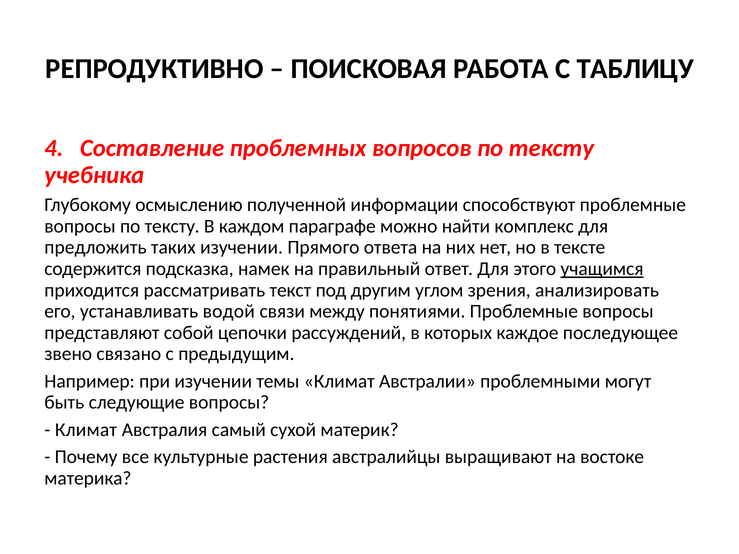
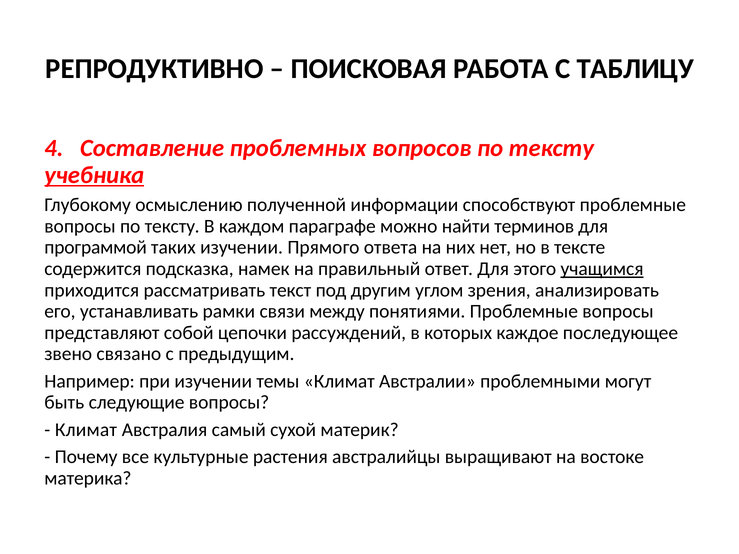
учебника underline: none -> present
комплекс: комплекс -> терминов
предложить: предложить -> программой
водой: водой -> рамки
